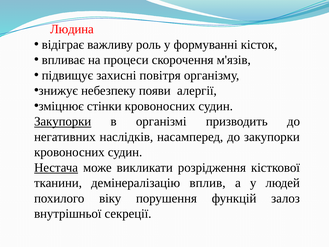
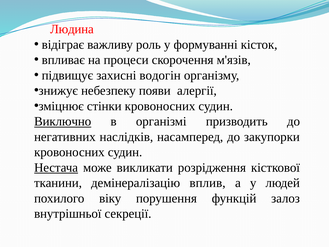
повітря: повітря -> водогін
Закупорки at (63, 121): Закупорки -> Виключно
